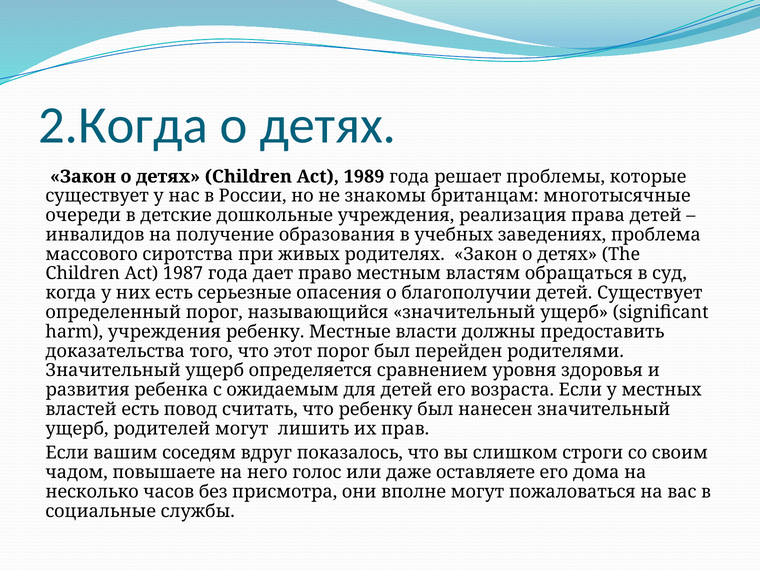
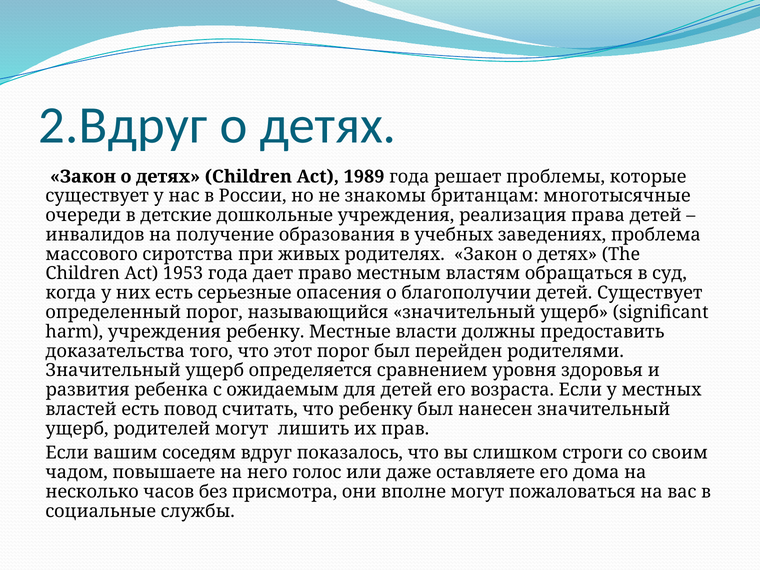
2.Когда: 2.Когда -> 2.Вдруг
1987: 1987 -> 1953
